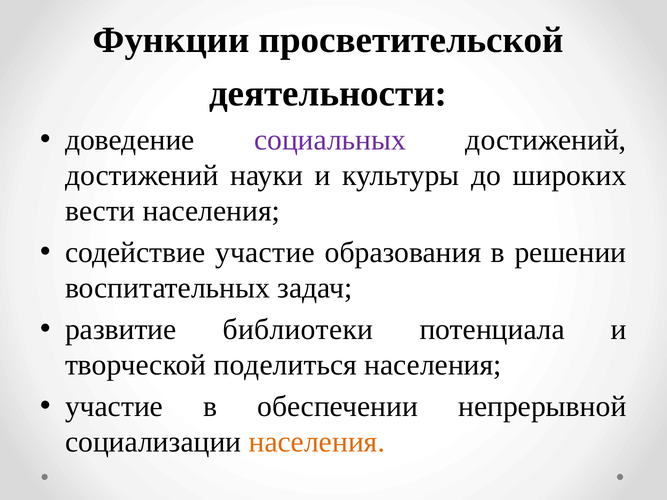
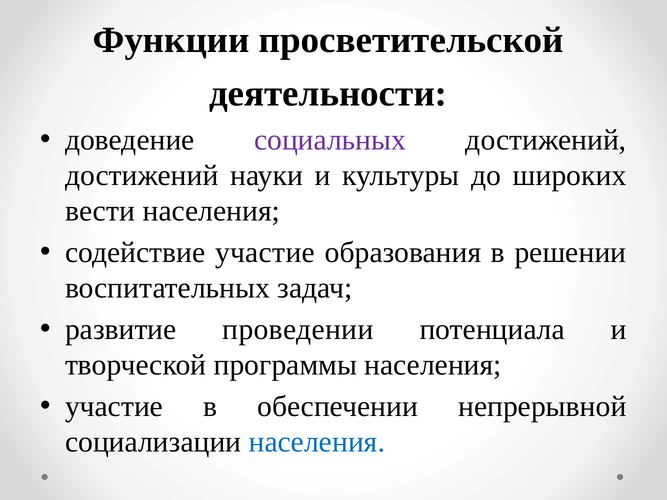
библиотеки: библиотеки -> проведении
поделиться: поделиться -> программы
населения at (317, 442) colour: orange -> blue
